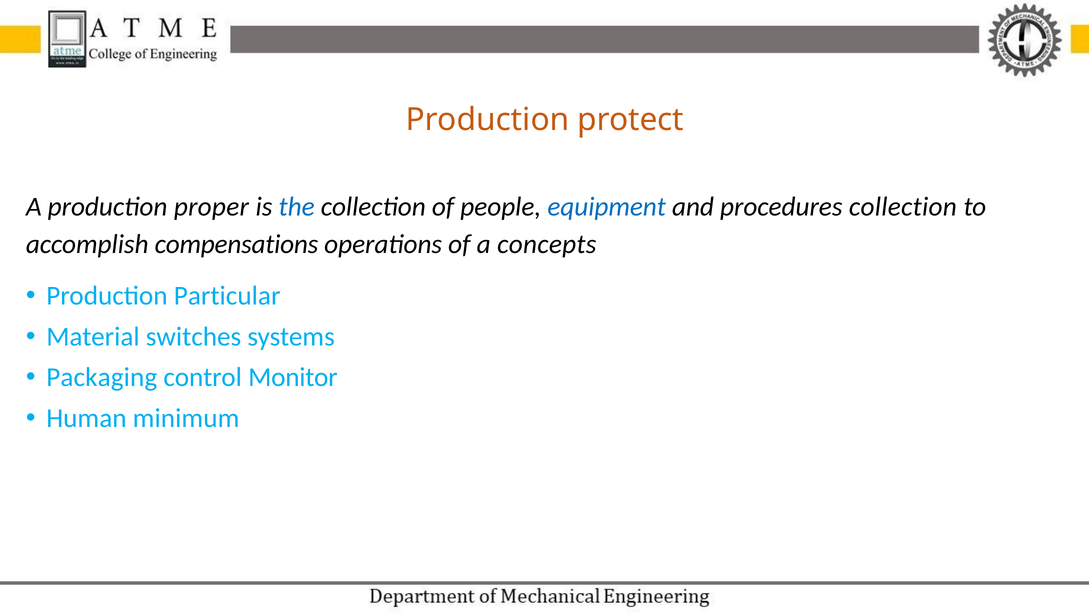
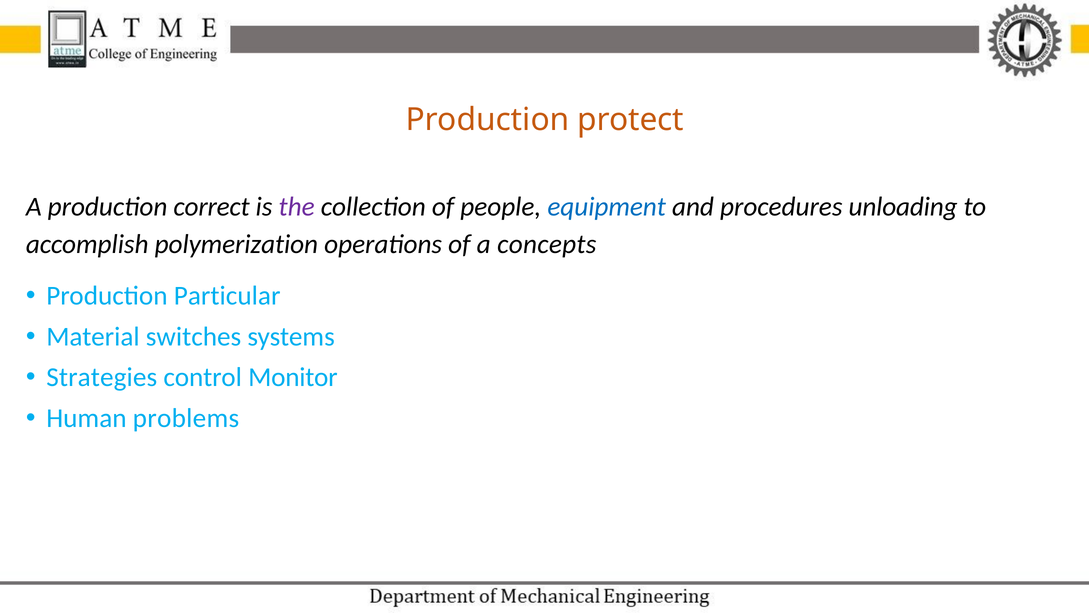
proper: proper -> correct
the colour: blue -> purple
procedures collection: collection -> unloading
compensations: compensations -> polymerization
Packaging: Packaging -> Strategies
minimum: minimum -> problems
